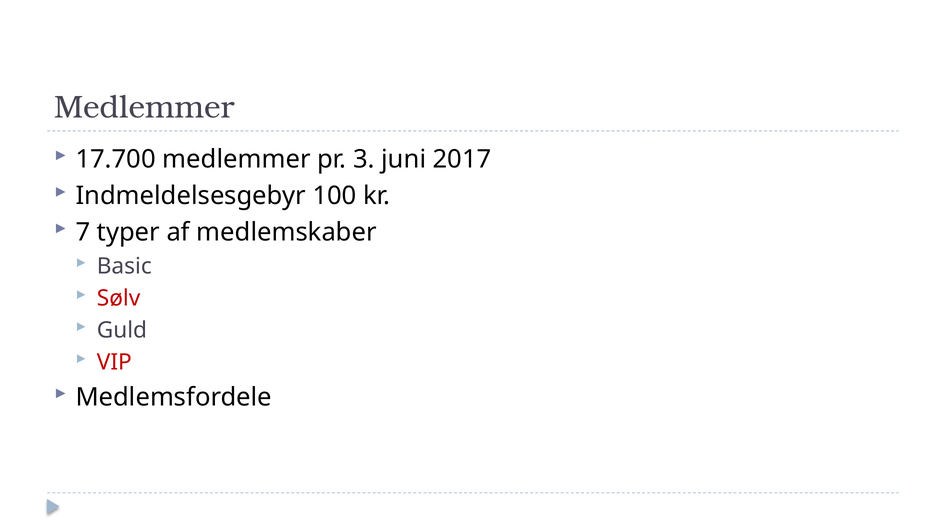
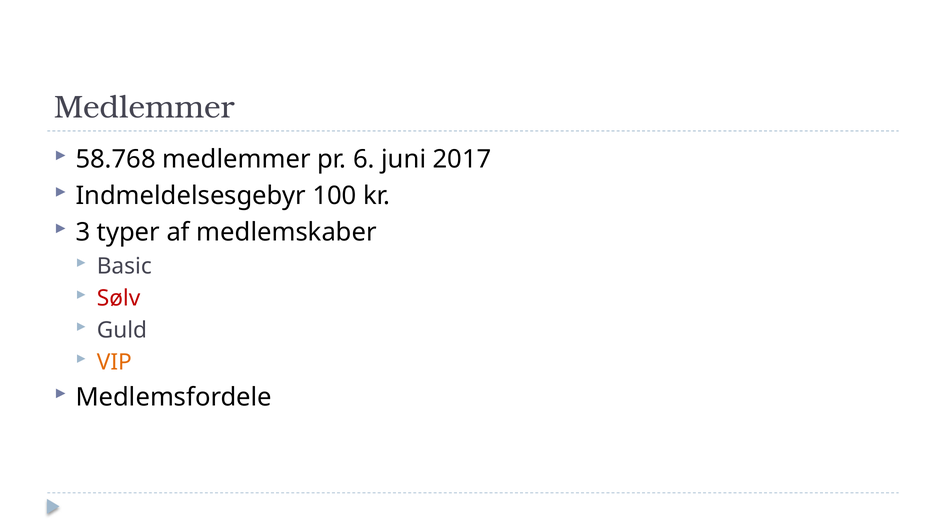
17.700: 17.700 -> 58.768
3: 3 -> 6
7: 7 -> 3
VIP colour: red -> orange
